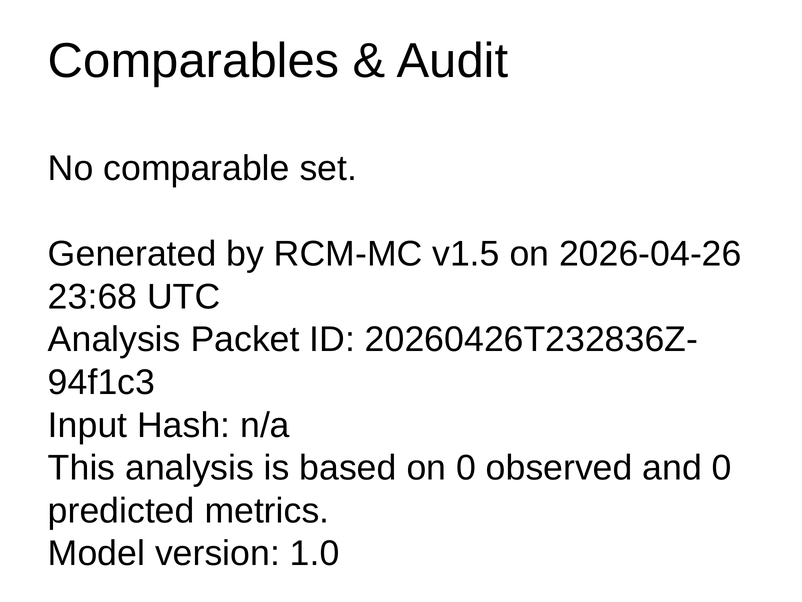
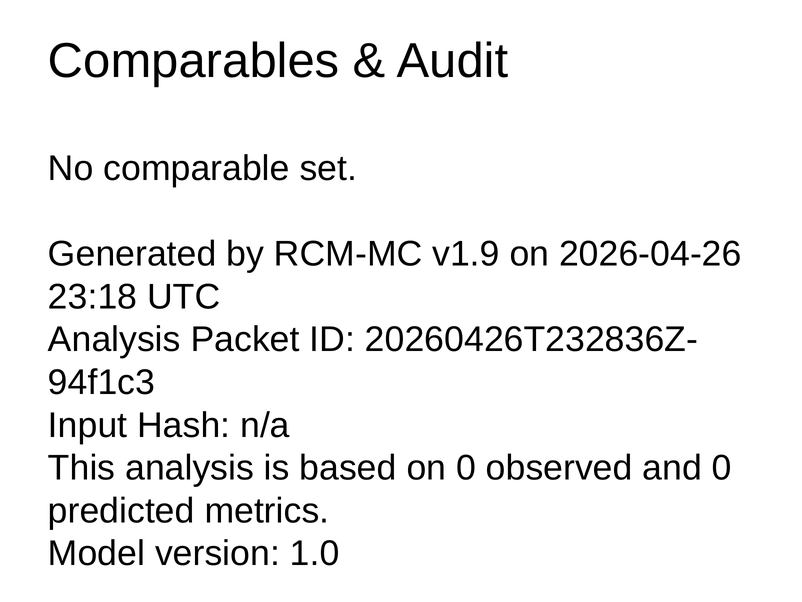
v1.5: v1.5 -> v1.9
23:68: 23:68 -> 23:18
